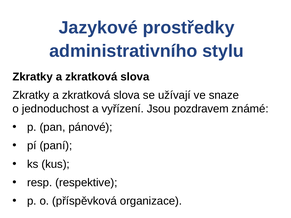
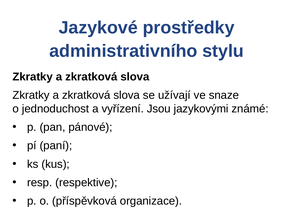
pozdravem: pozdravem -> jazykovými
